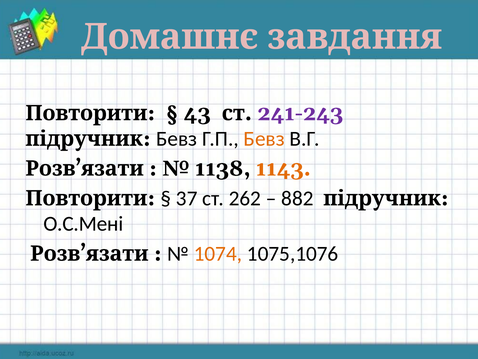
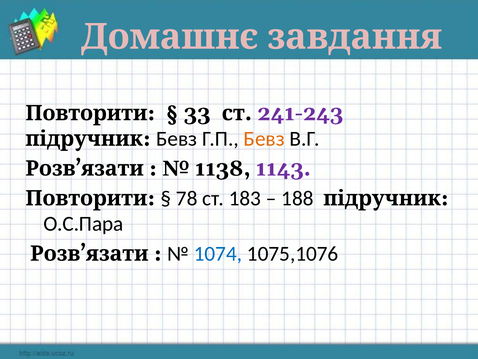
43: 43 -> 33
1143 colour: orange -> purple
37: 37 -> 78
262: 262 -> 183
882: 882 -> 188
О.С.Мені: О.С.Мені -> О.С.Пара
1074 colour: orange -> blue
